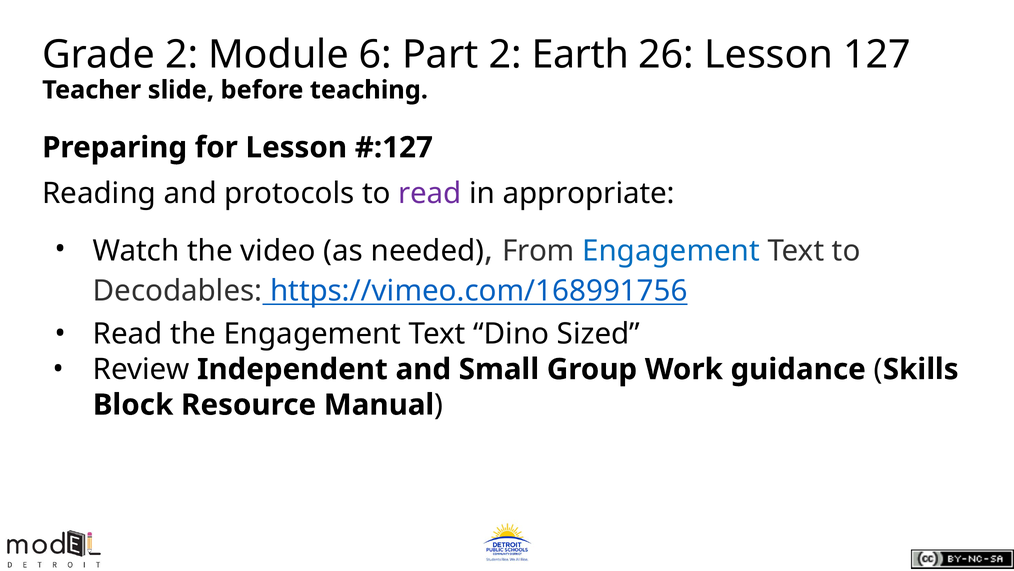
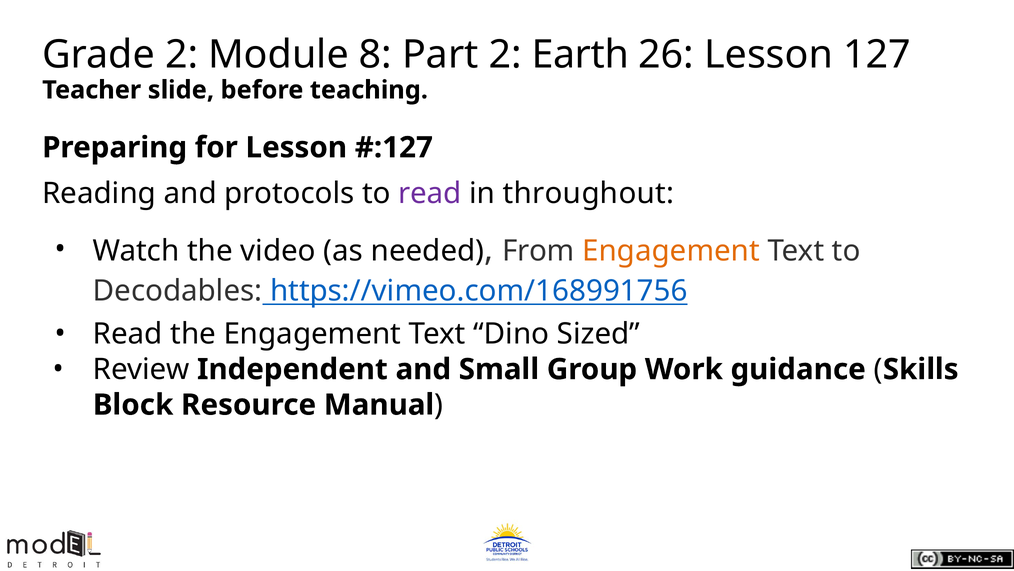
6: 6 -> 8
appropriate: appropriate -> throughout
Engagement at (671, 251) colour: blue -> orange
